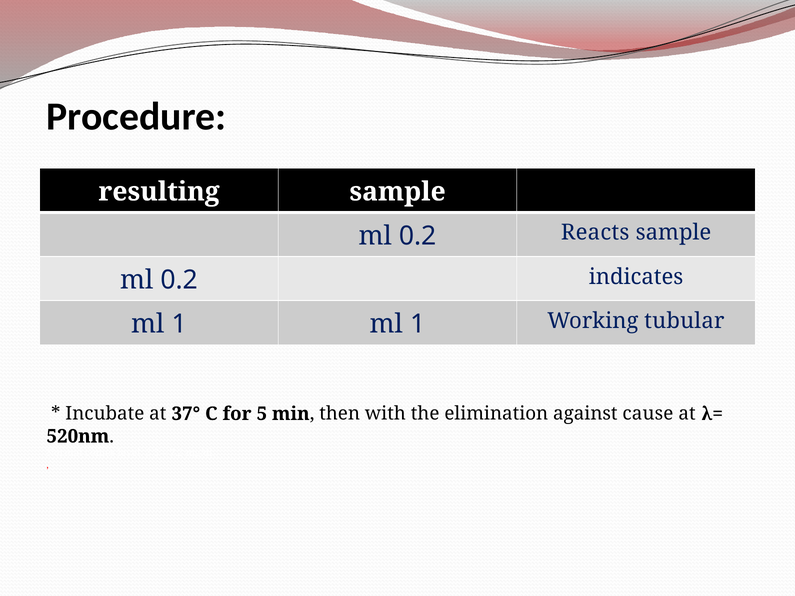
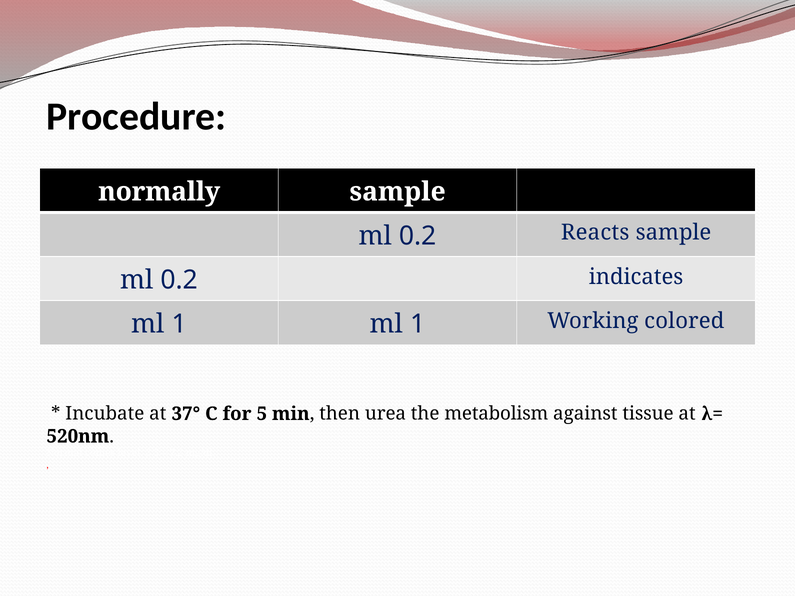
resulting: resulting -> normally
tubular: tubular -> colored
with: with -> urea
elimination: elimination -> metabolism
cause: cause -> tissue
